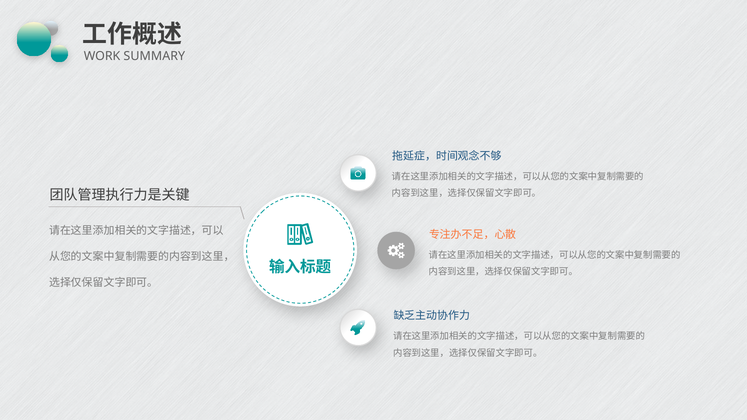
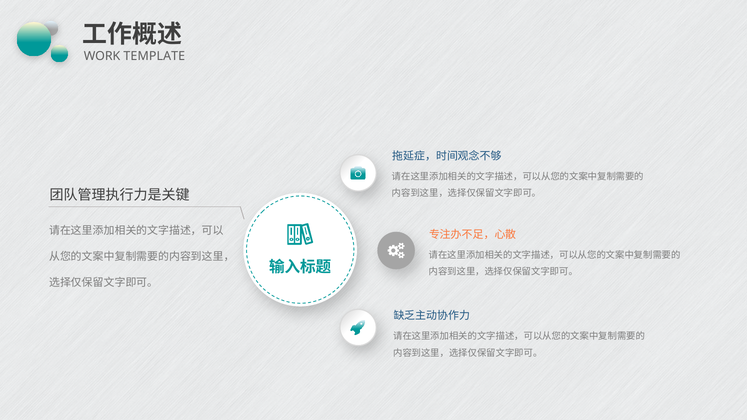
SUMMARY: SUMMARY -> TEMPLATE
